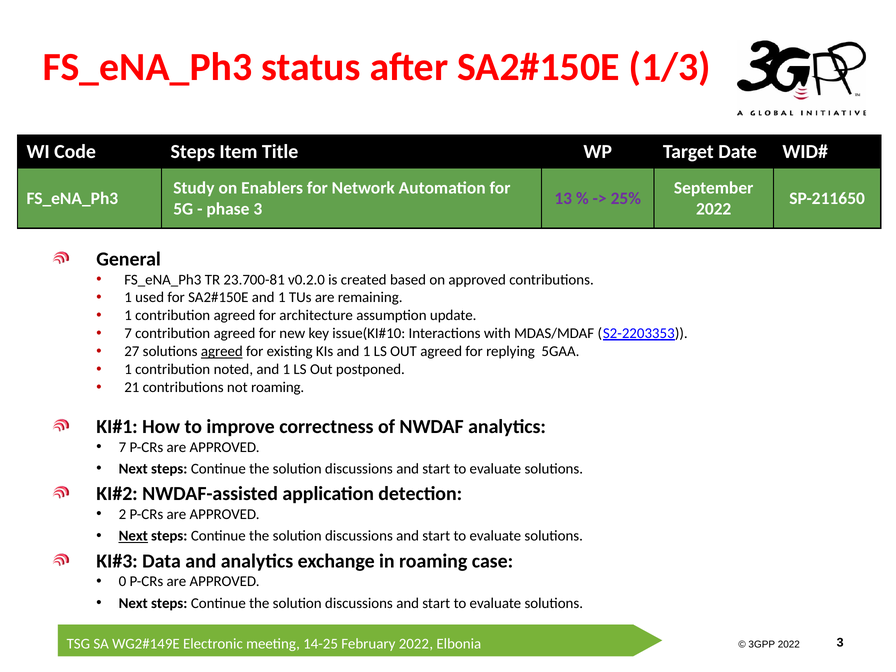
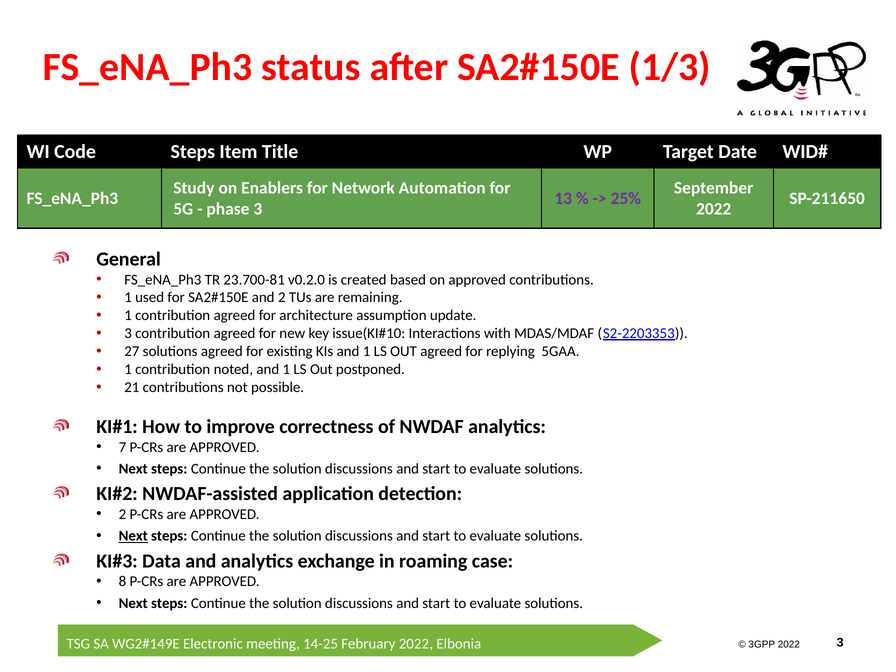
1 at (282, 298): 1 -> 2
7 at (128, 333): 7 -> 3
agreed at (222, 352) underline: present -> none
not roaming: roaming -> possible
0: 0 -> 8
